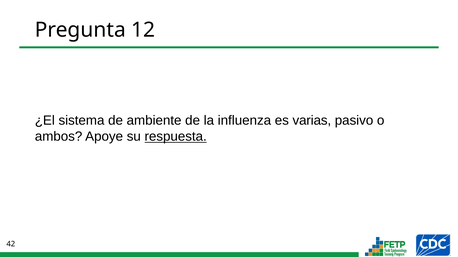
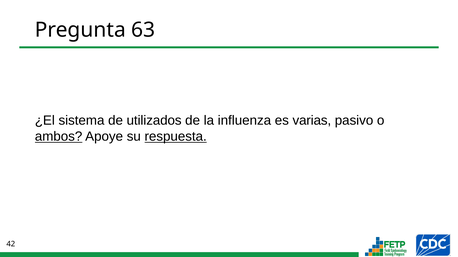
12: 12 -> 63
ambiente: ambiente -> utilizados
ambos underline: none -> present
